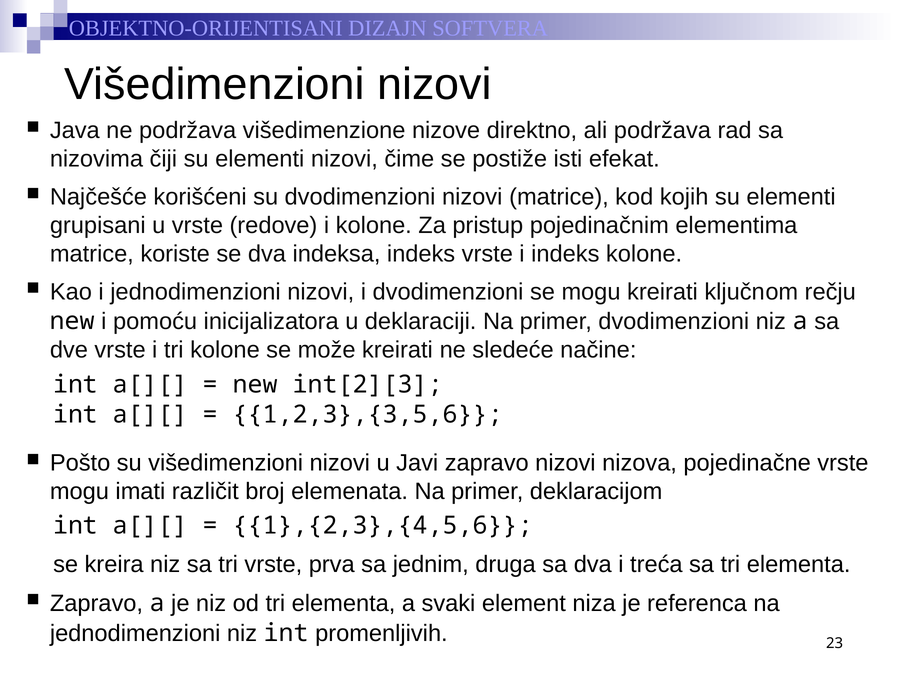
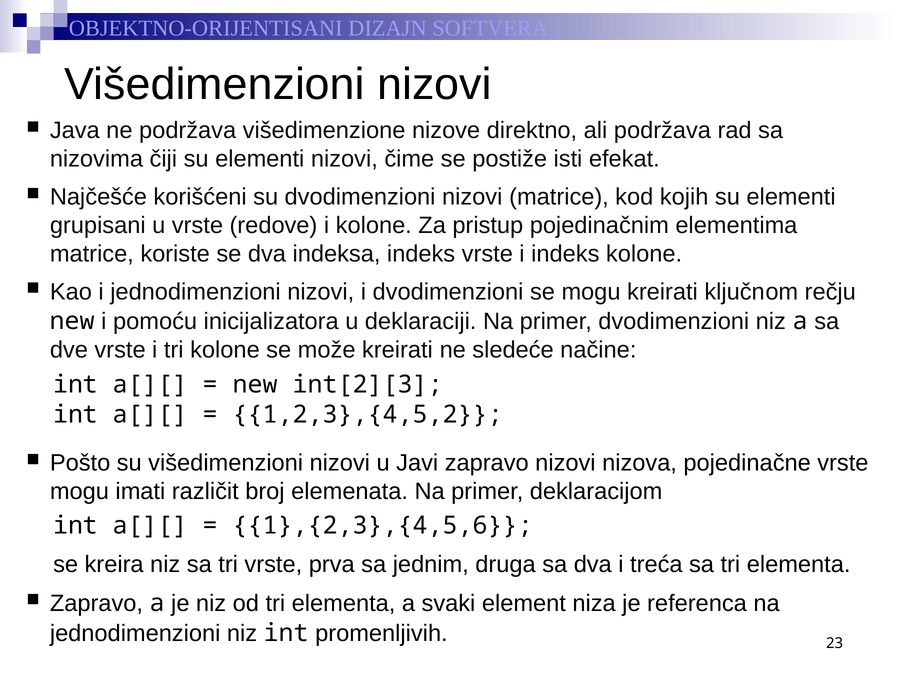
1,2,3},{3,5,6: 1,2,3},{3,5,6 -> 1,2,3},{4,5,2
